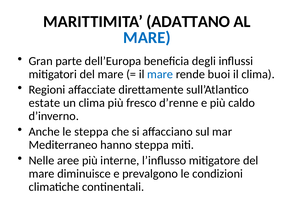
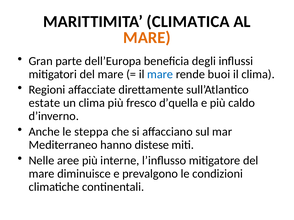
ADATTANO: ADATTANO -> CLIMATICA
MARE at (147, 38) colour: blue -> orange
d’renne: d’renne -> d’quella
hanno steppa: steppa -> distese
